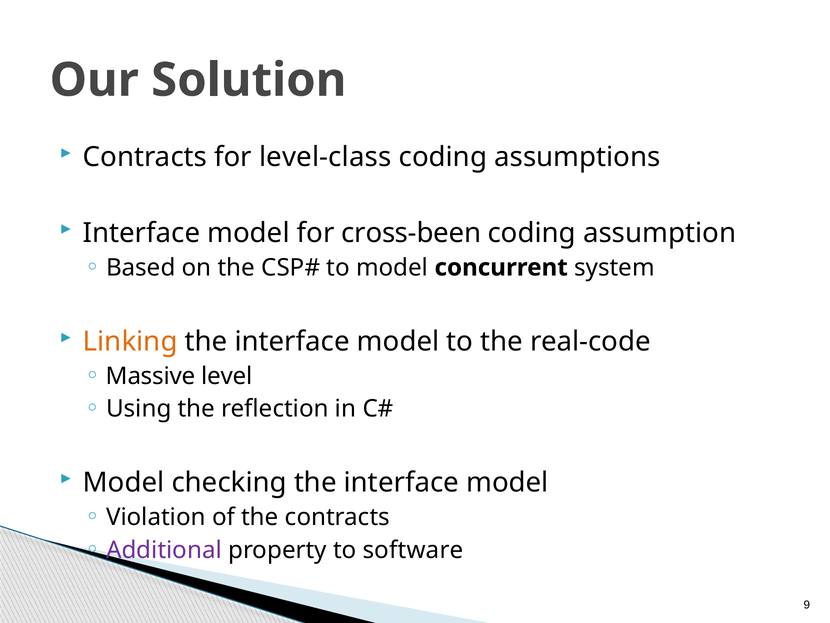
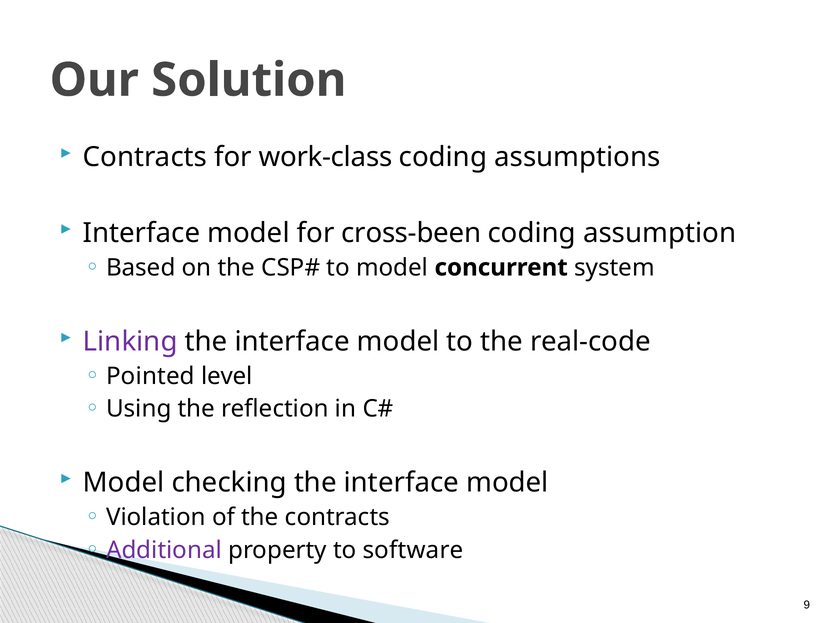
level-class: level-class -> work-class
Linking colour: orange -> purple
Massive: Massive -> Pointed
